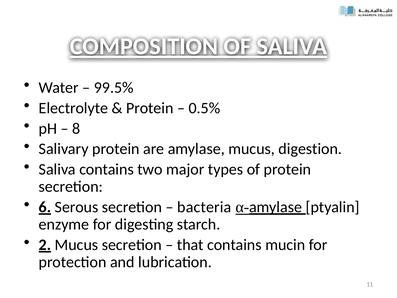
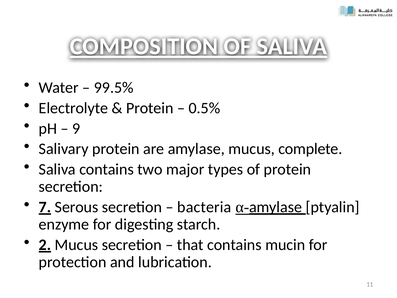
8: 8 -> 9
digestion: digestion -> complete
6: 6 -> 7
